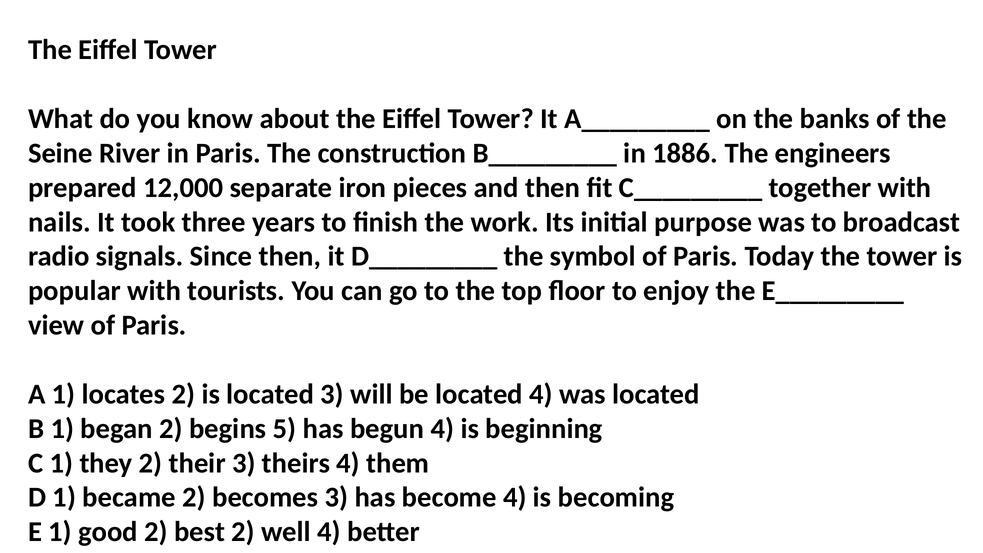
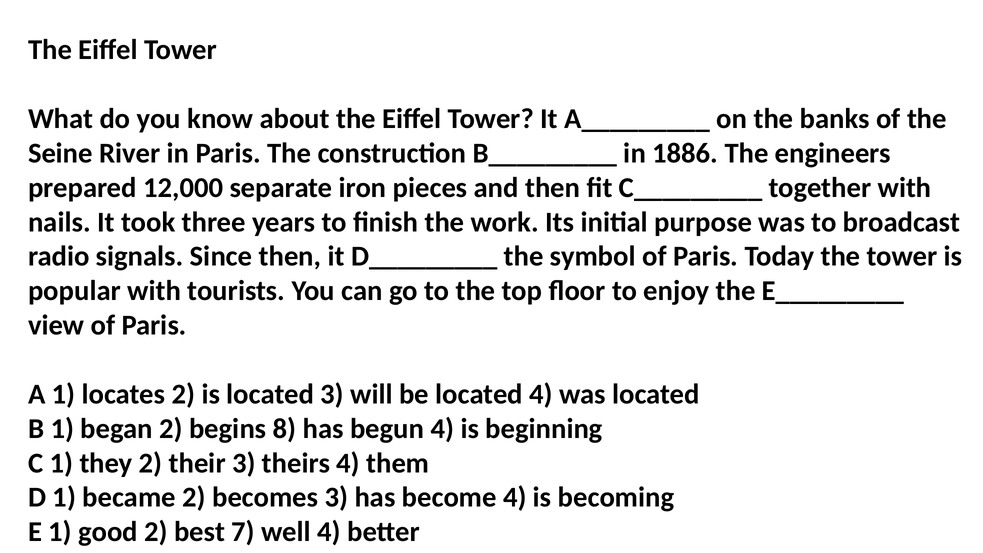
5: 5 -> 8
best 2: 2 -> 7
